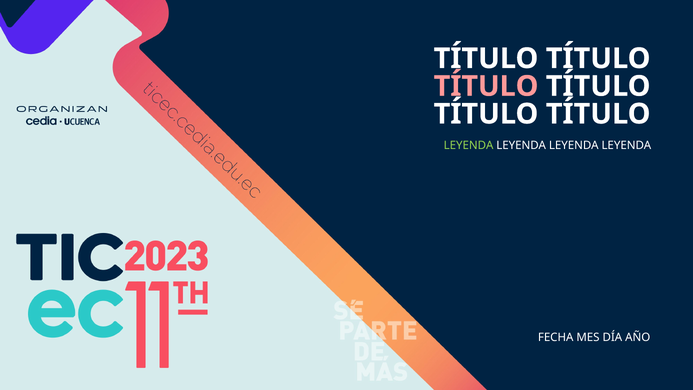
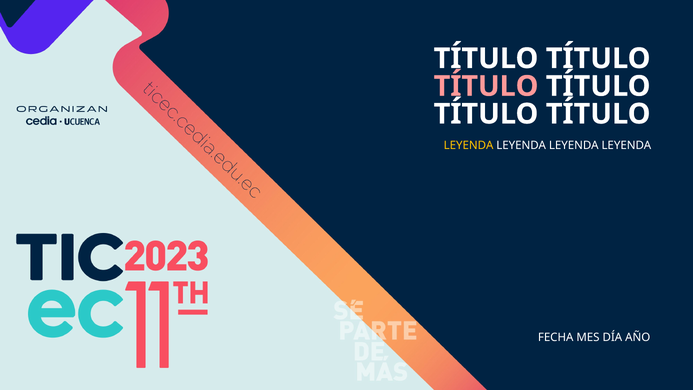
LEYENDA at (469, 145) colour: light green -> yellow
